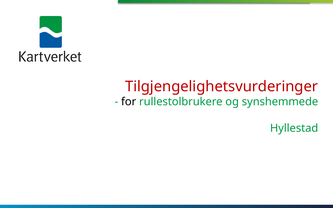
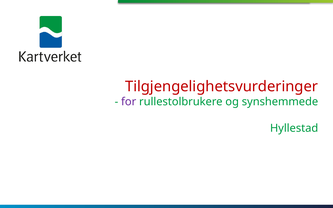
for colour: black -> purple
